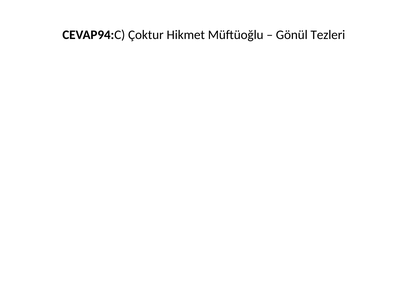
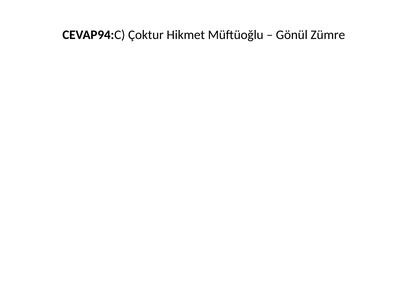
Tezleri: Tezleri -> Zümre
